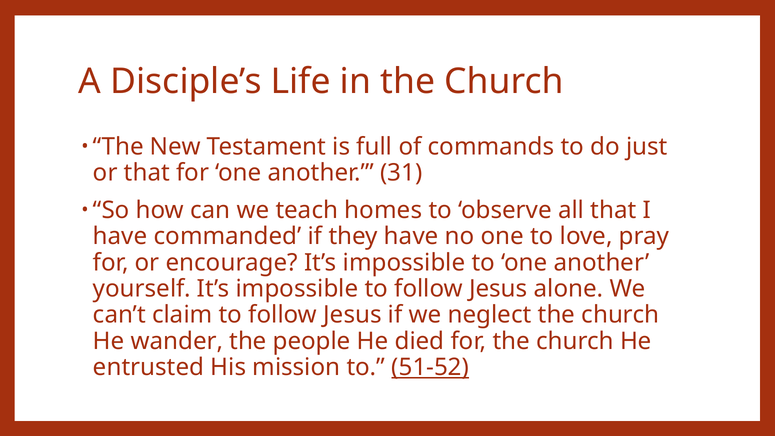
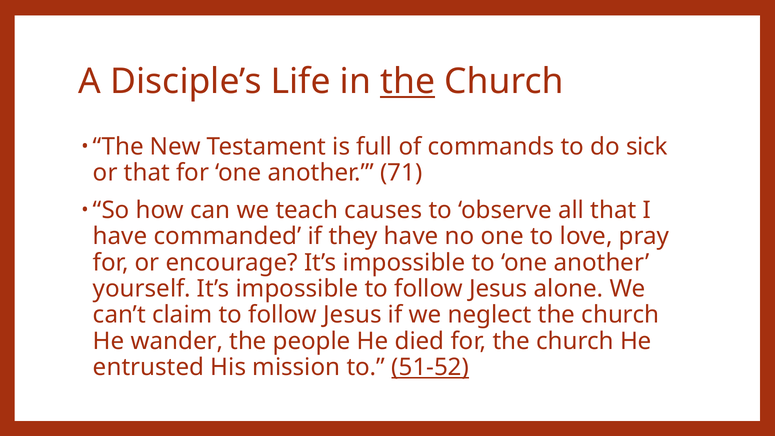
the at (408, 82) underline: none -> present
just: just -> sick
31: 31 -> 71
homes: homes -> causes
